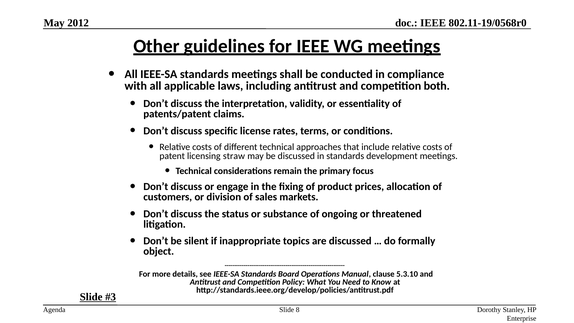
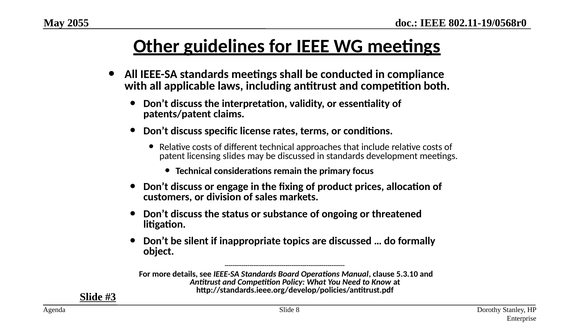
2012: 2012 -> 2055
straw: straw -> slides
